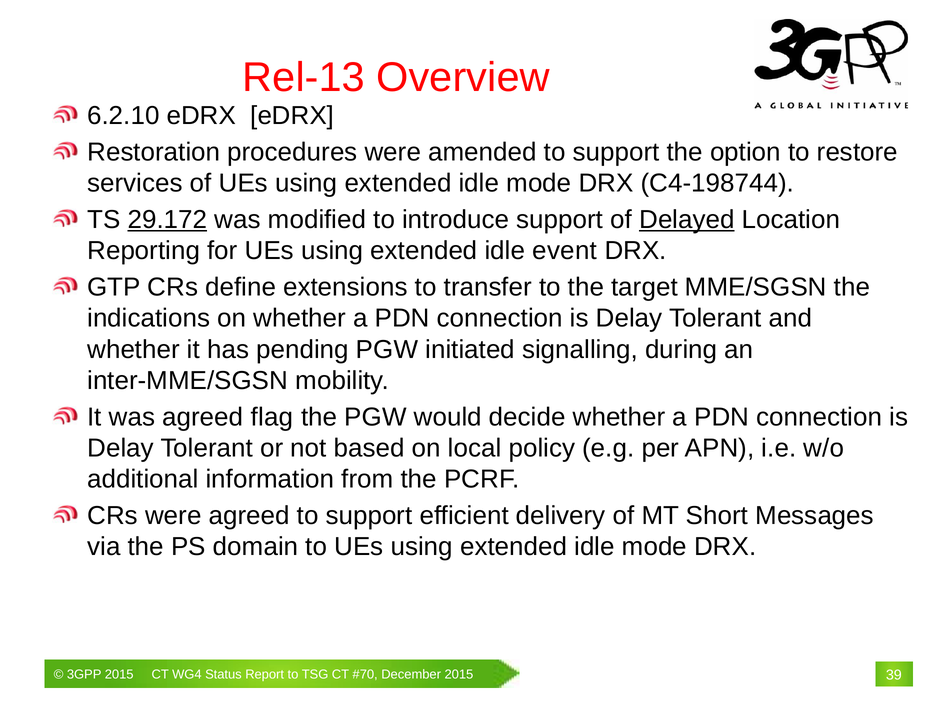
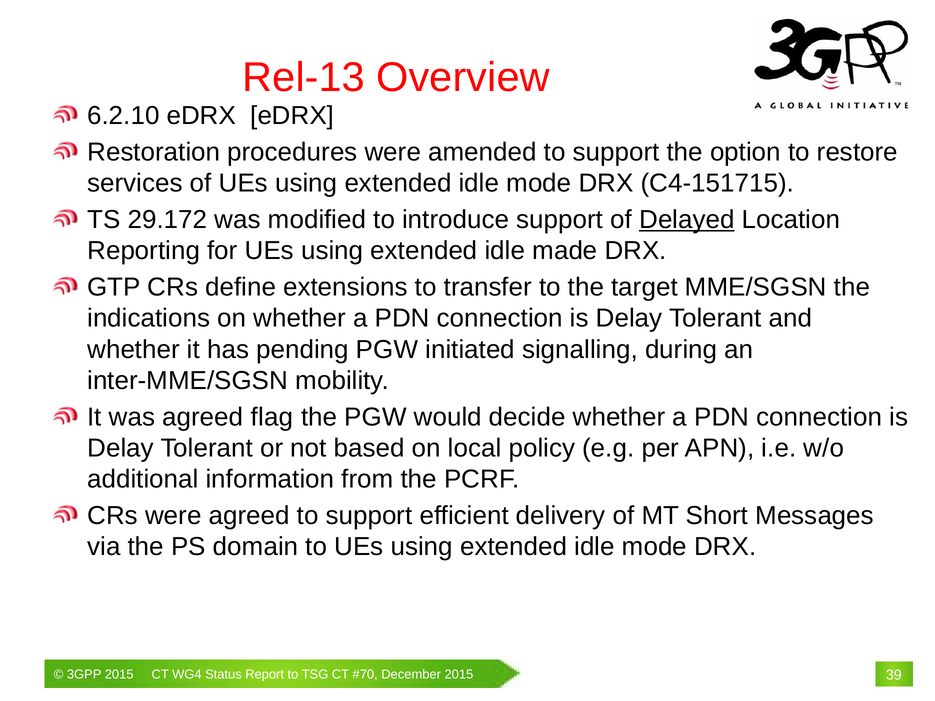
C4-198744: C4-198744 -> C4-151715
29.172 underline: present -> none
event: event -> made
